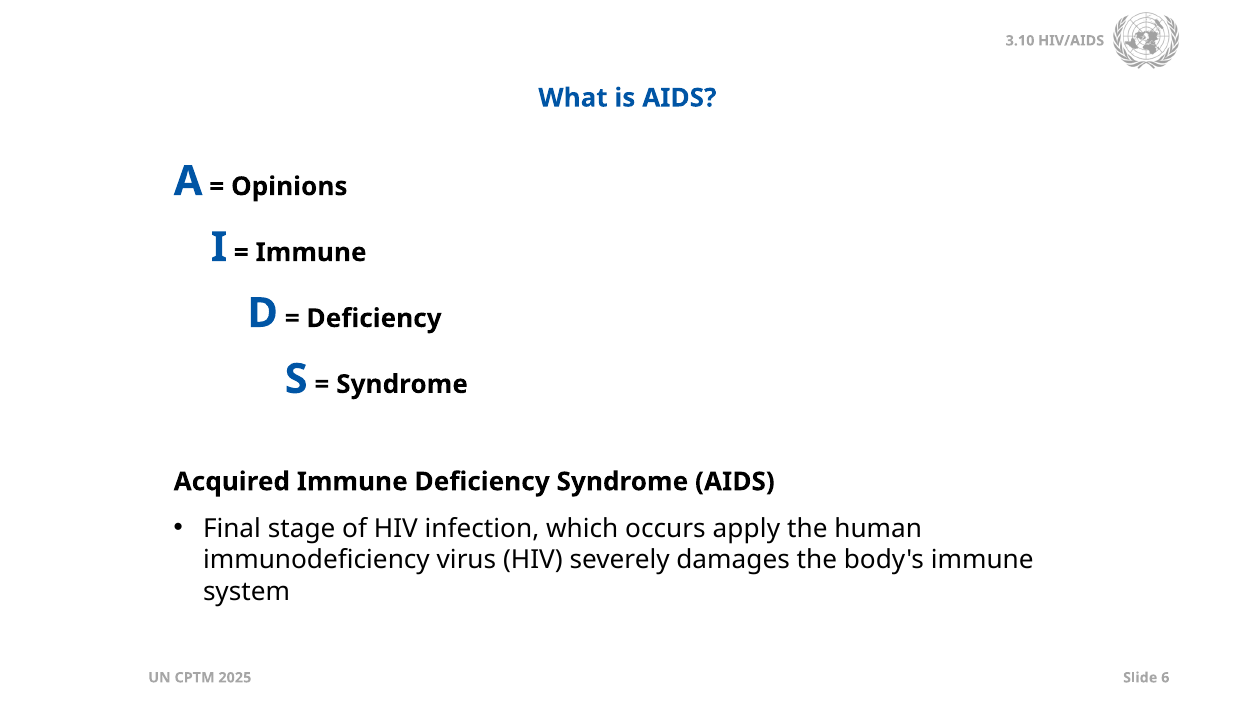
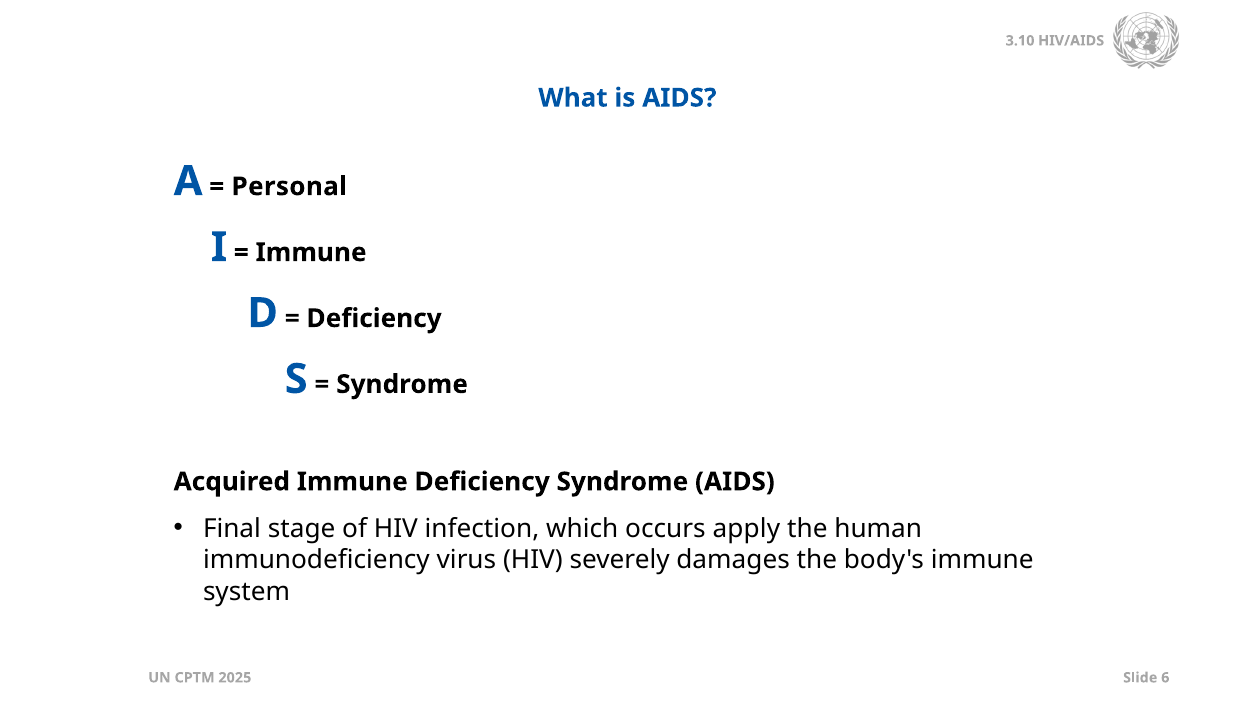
Opinions: Opinions -> Personal
